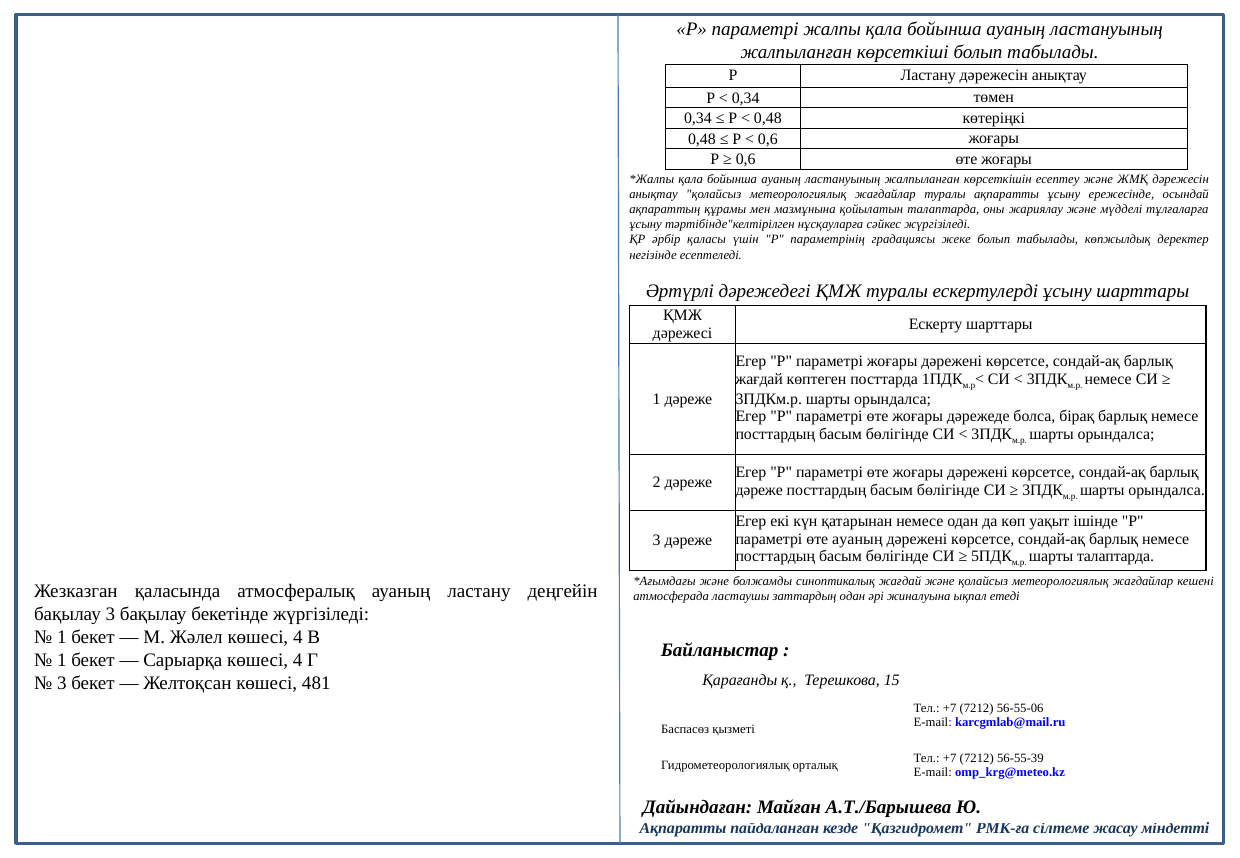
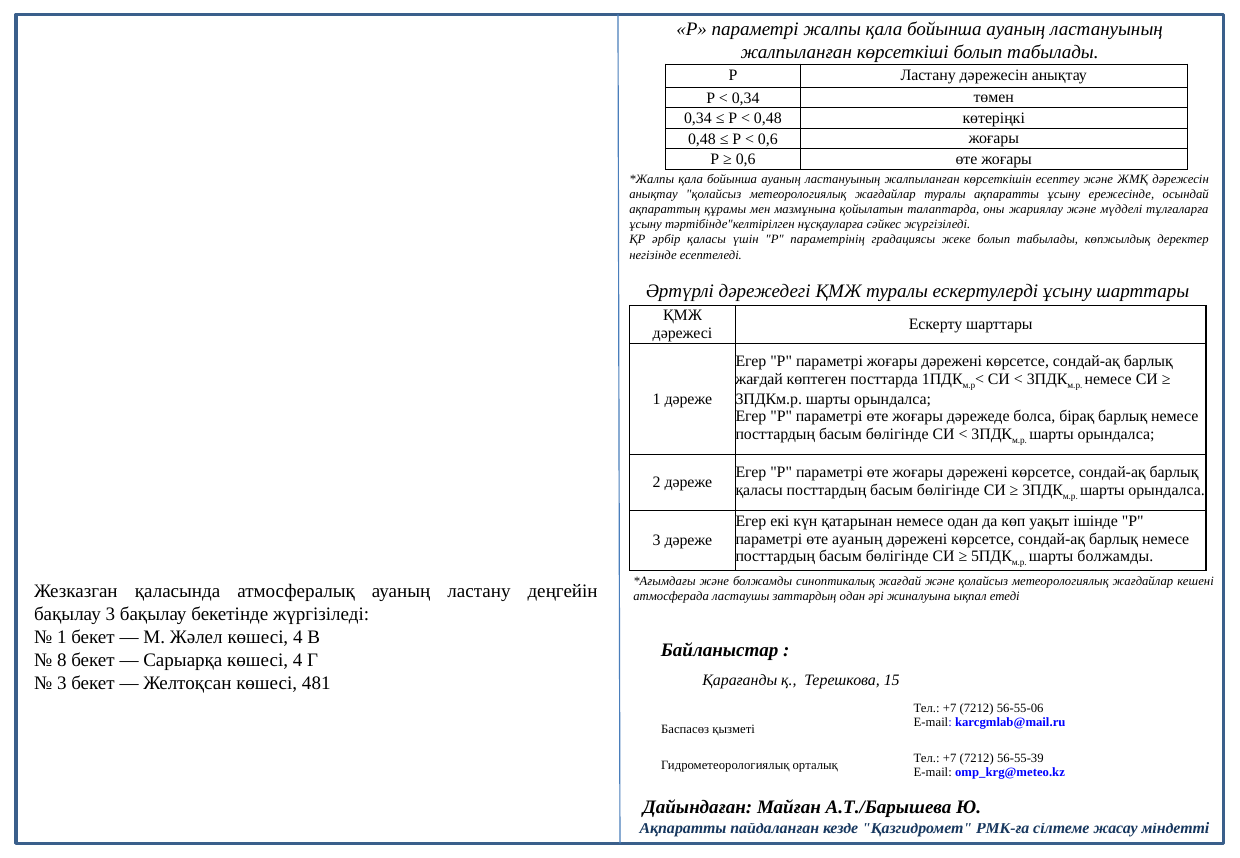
дәреже at (759, 490): дәреже -> қаласы
шарты талаптарда: талаптарда -> болжамды
1 at (62, 660): 1 -> 8
